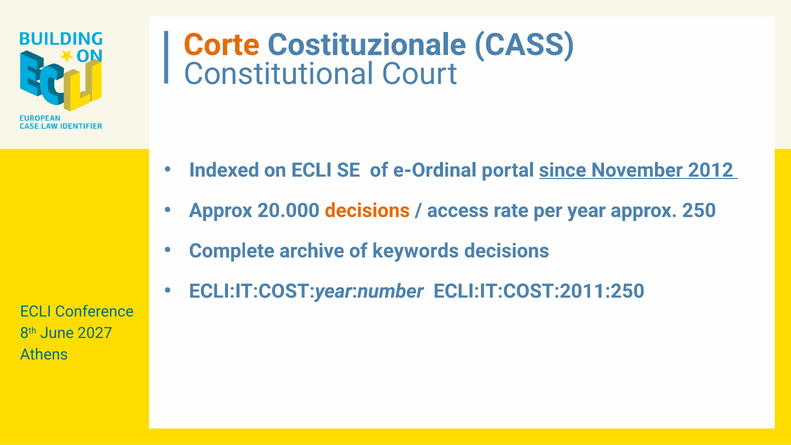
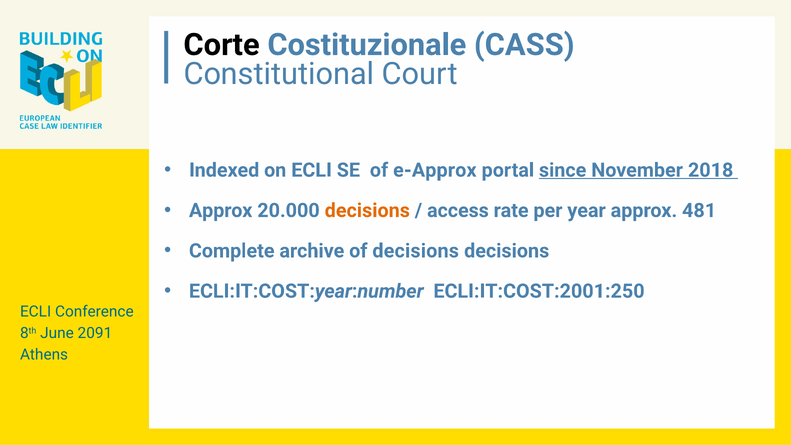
Corte colour: orange -> black
e-Ordinal: e-Ordinal -> e-Approx
2012: 2012 -> 2018
250: 250 -> 481
of keywords: keywords -> decisions
ECLI:IT:COST:2011:250: ECLI:IT:COST:2011:250 -> ECLI:IT:COST:2001:250
2027: 2027 -> 2091
